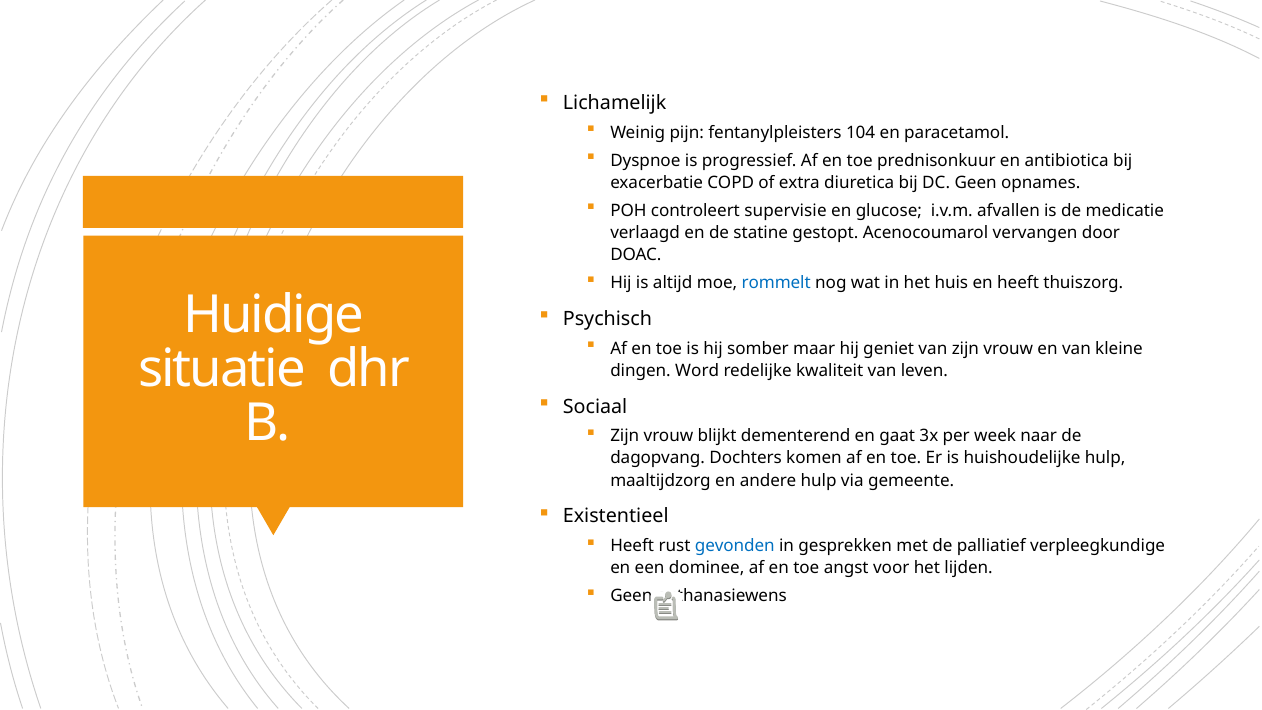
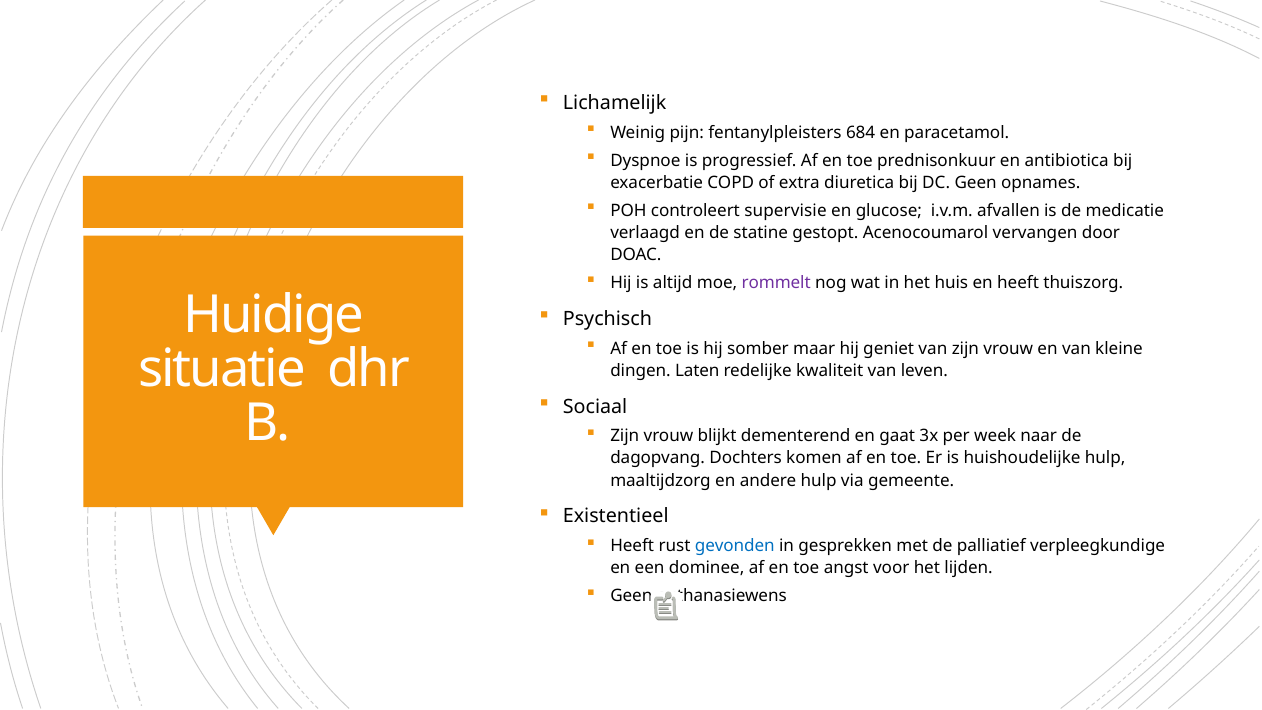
104: 104 -> 684
rommelt colour: blue -> purple
Word: Word -> Laten
